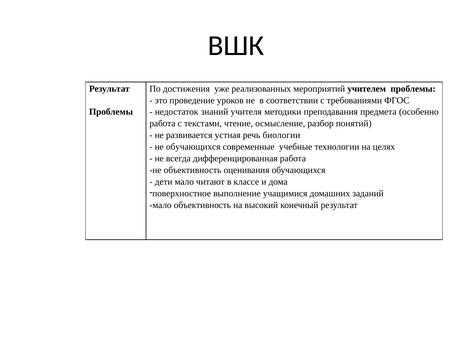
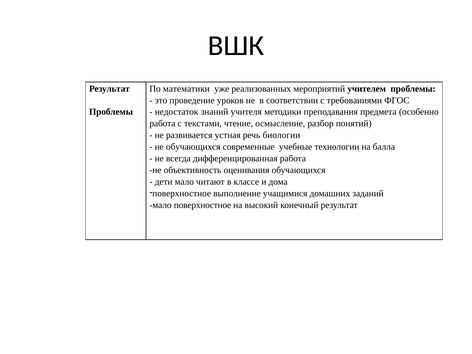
достижения: достижения -> математики
целях: целях -> балла
мало объективность: объективность -> поверхностное
